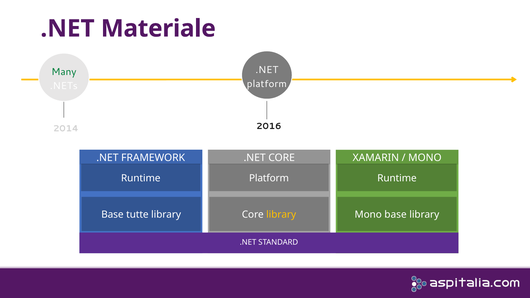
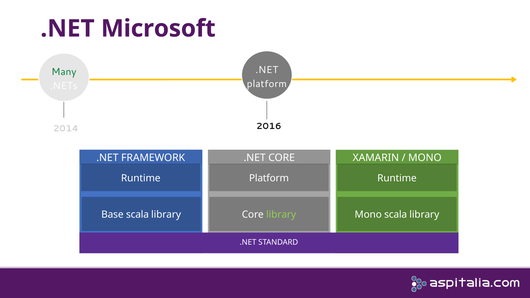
Materiale: Materiale -> Microsoft
Base tutte: tutte -> scala
library at (281, 215) colour: yellow -> light green
base at (396, 215): base -> scala
